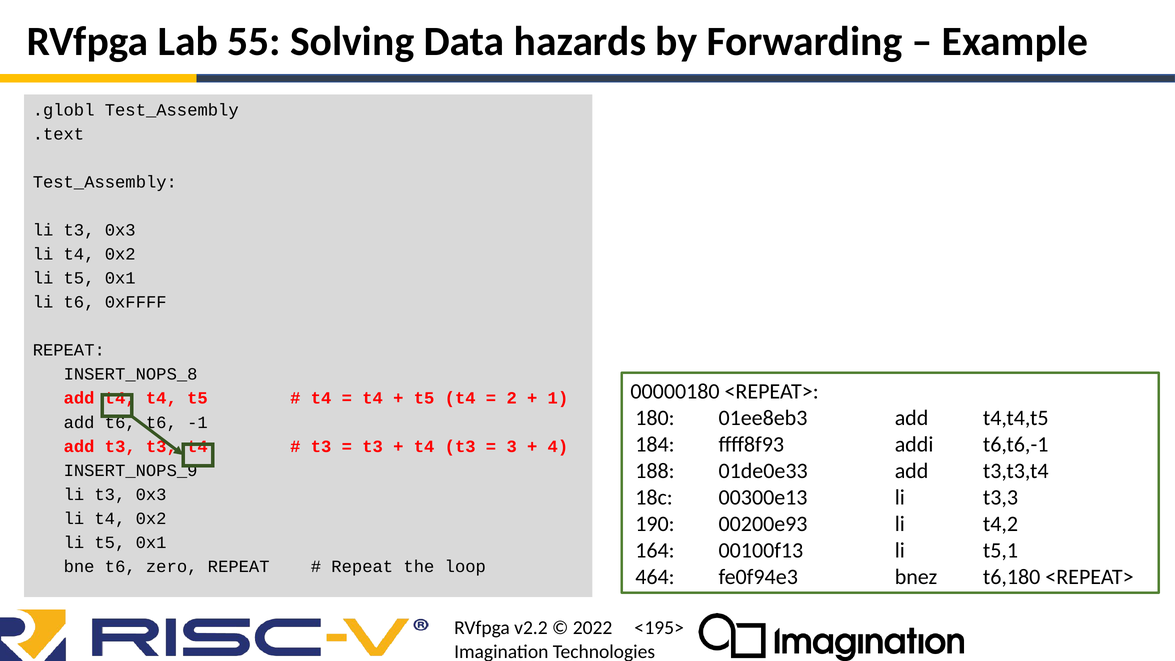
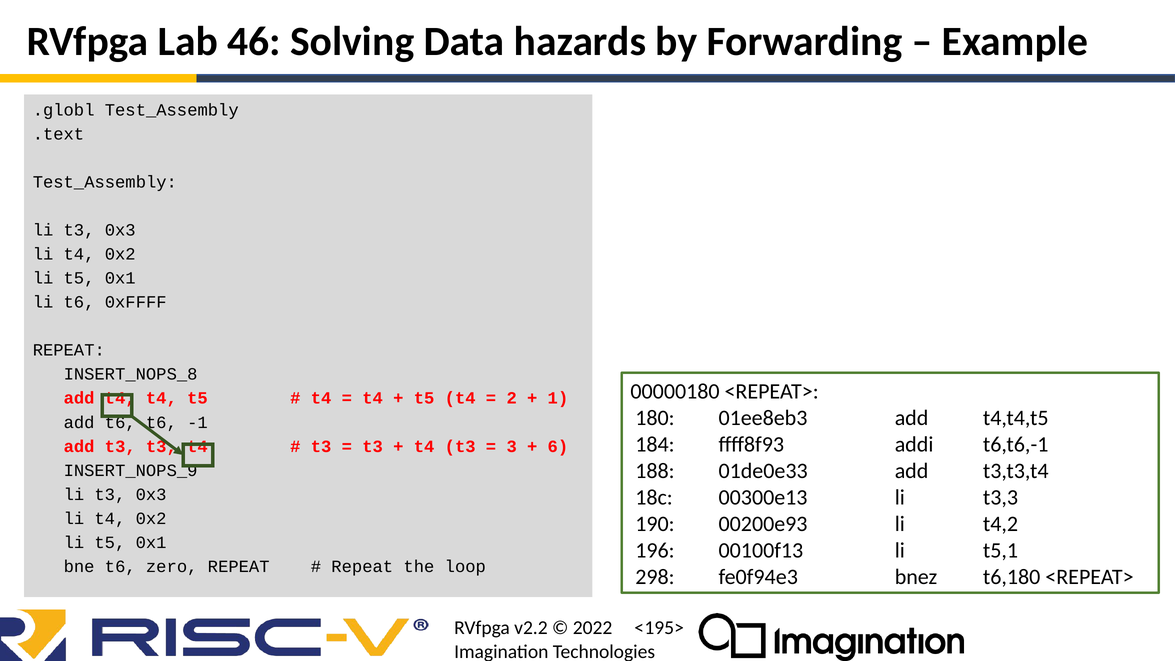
55: 55 -> 46
4: 4 -> 6
164: 164 -> 196
464: 464 -> 298
